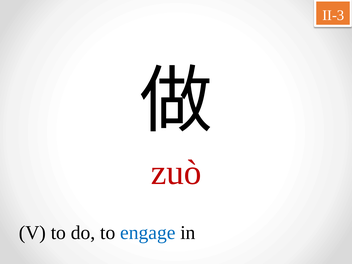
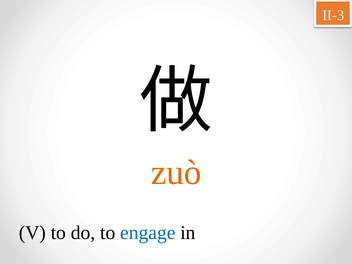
zuò colour: red -> orange
